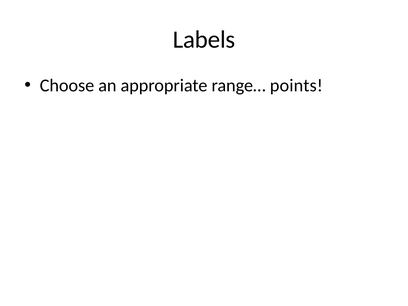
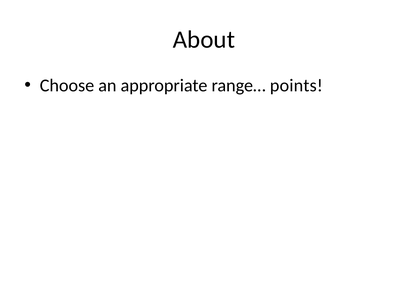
Labels: Labels -> About
